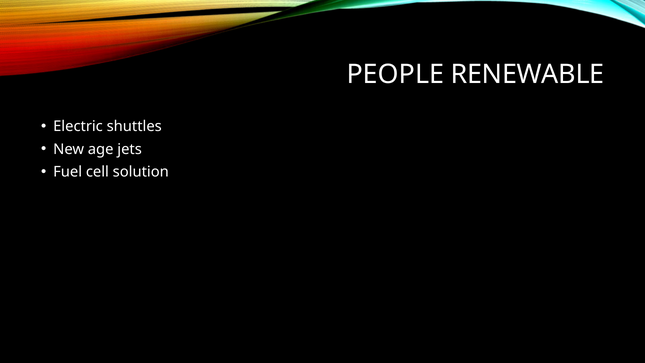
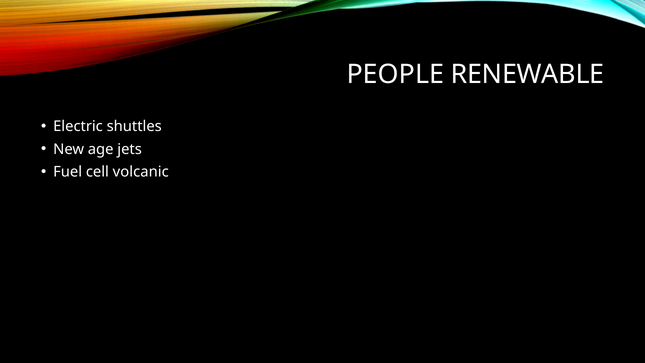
solution: solution -> volcanic
